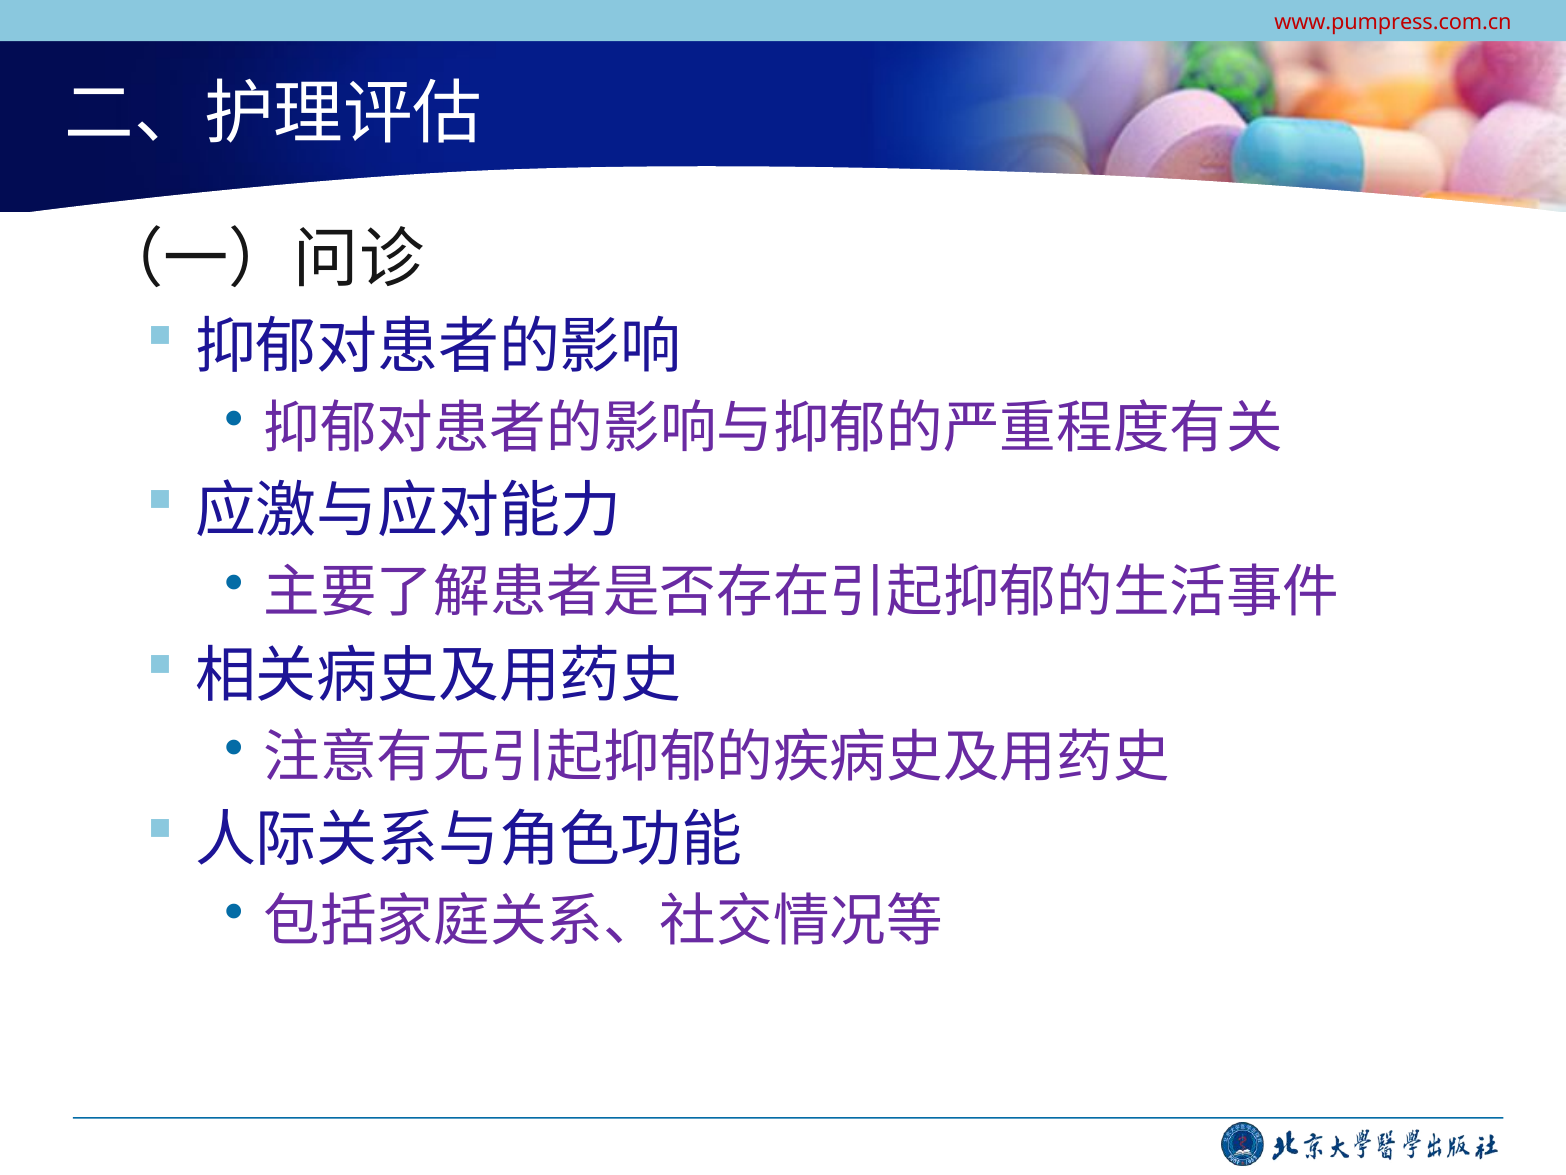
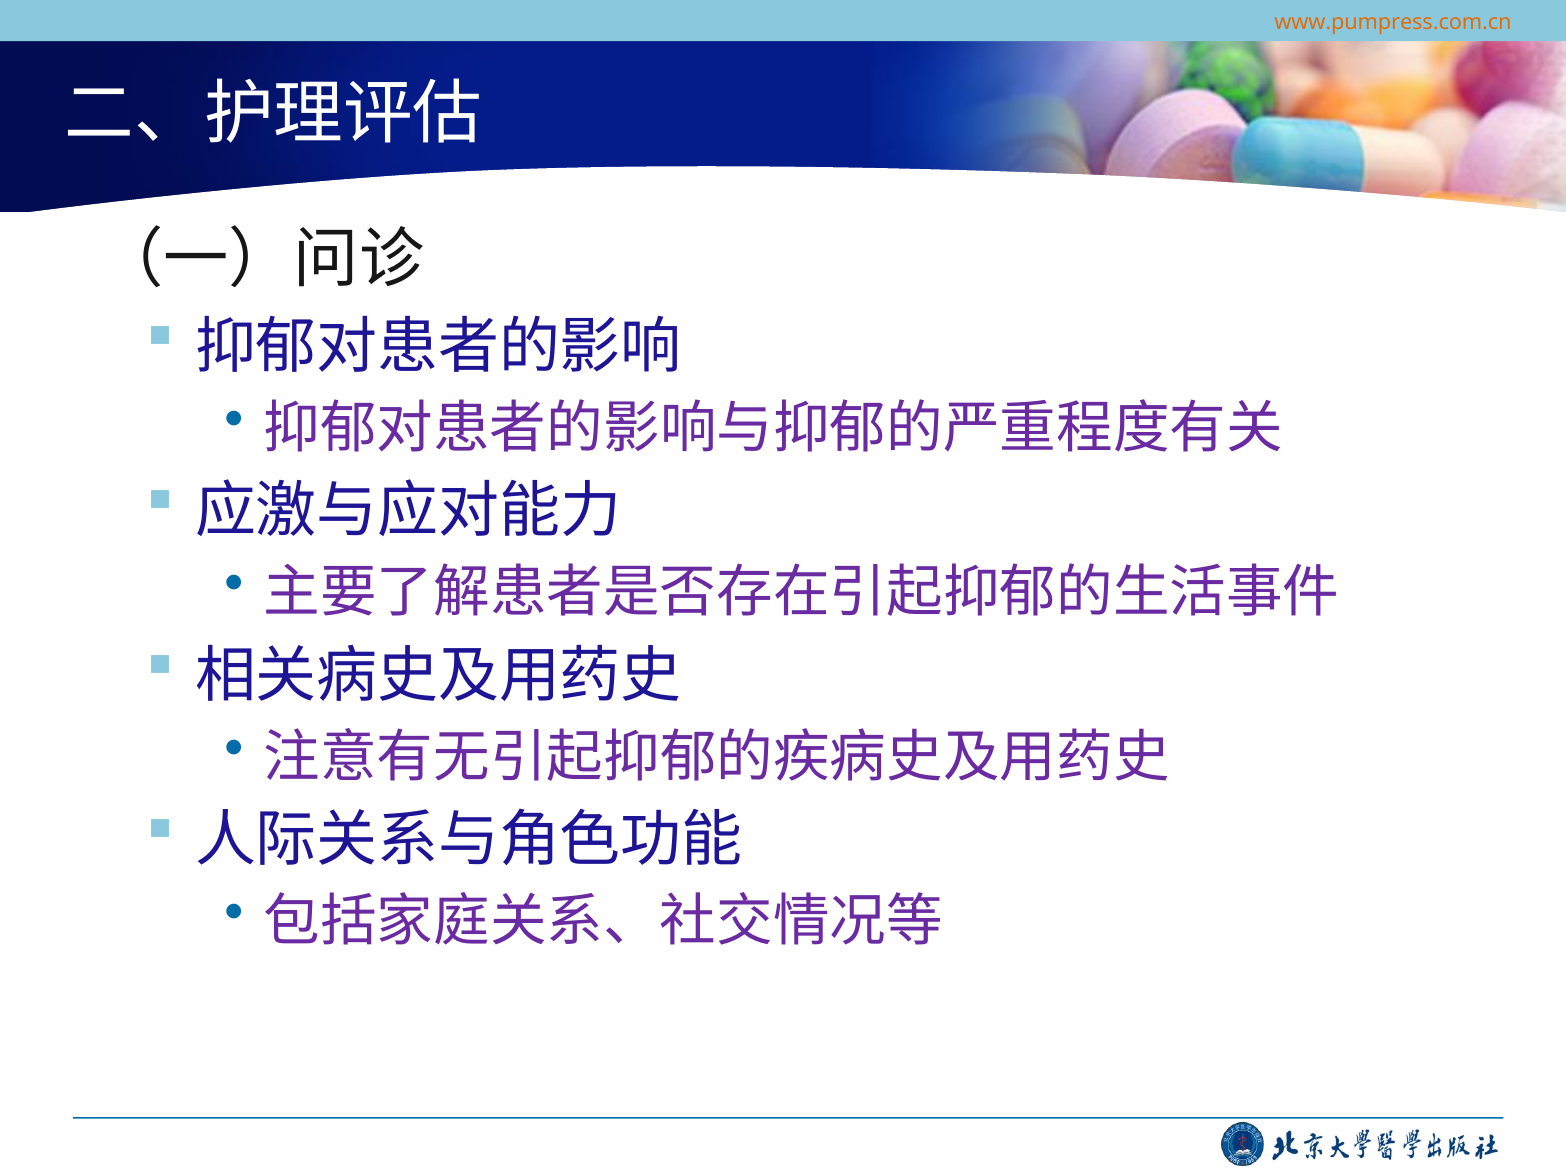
www.pumpress.com.cn colour: red -> orange
